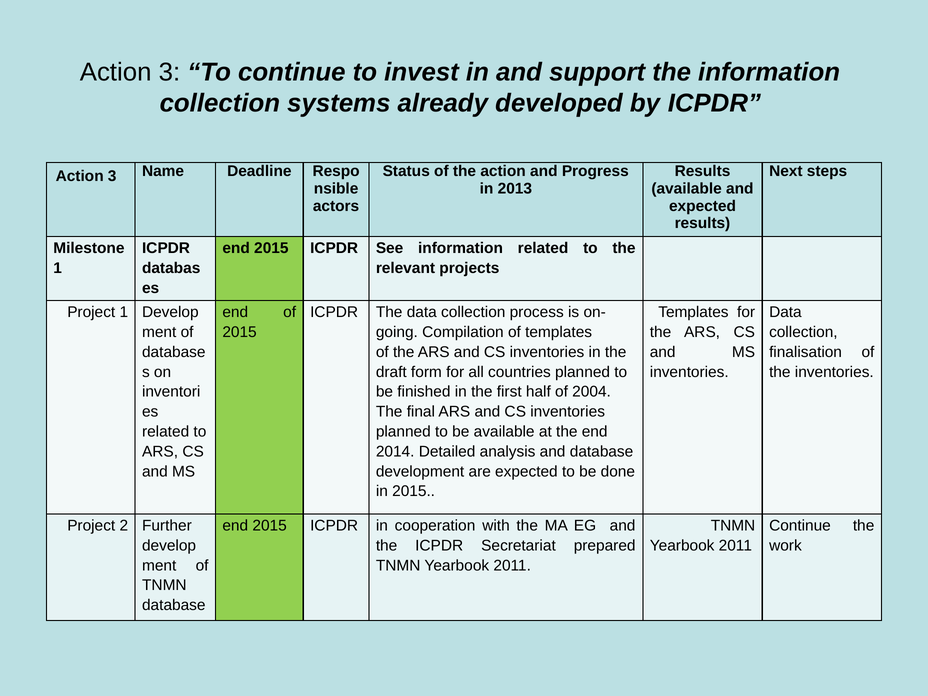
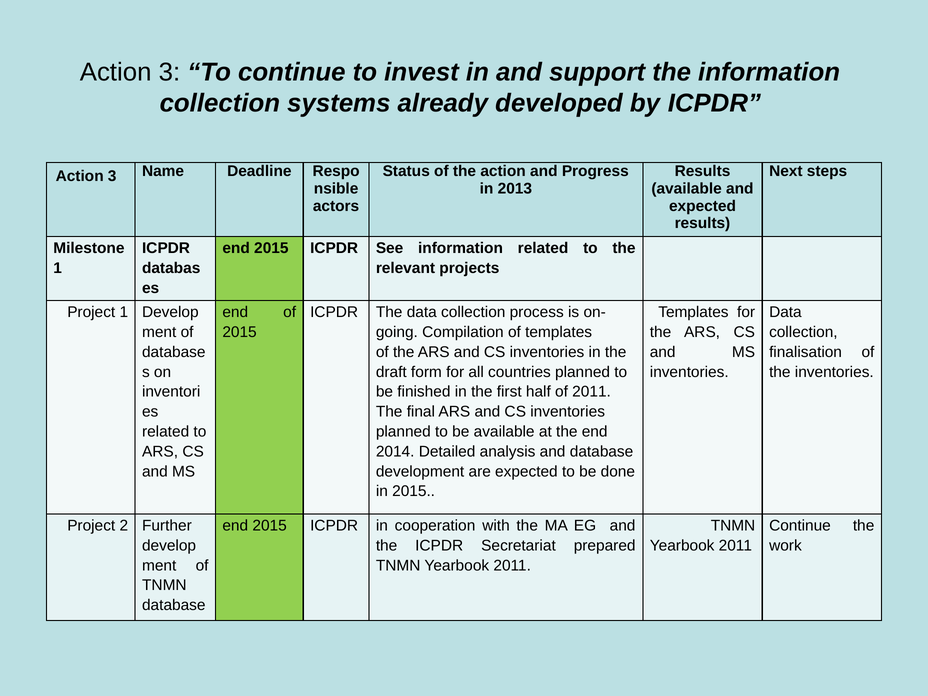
of 2004: 2004 -> 2011
